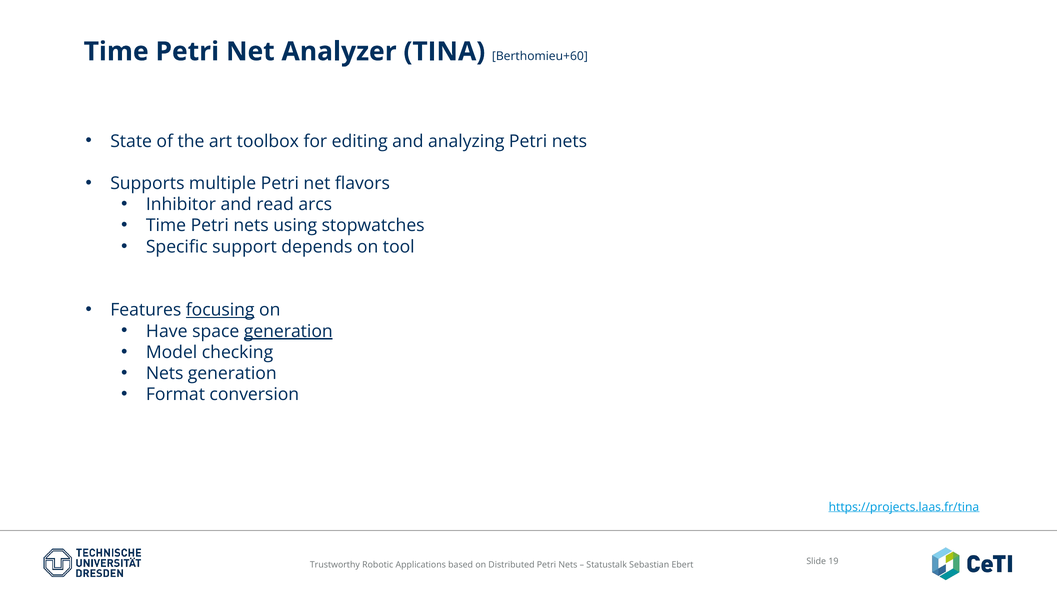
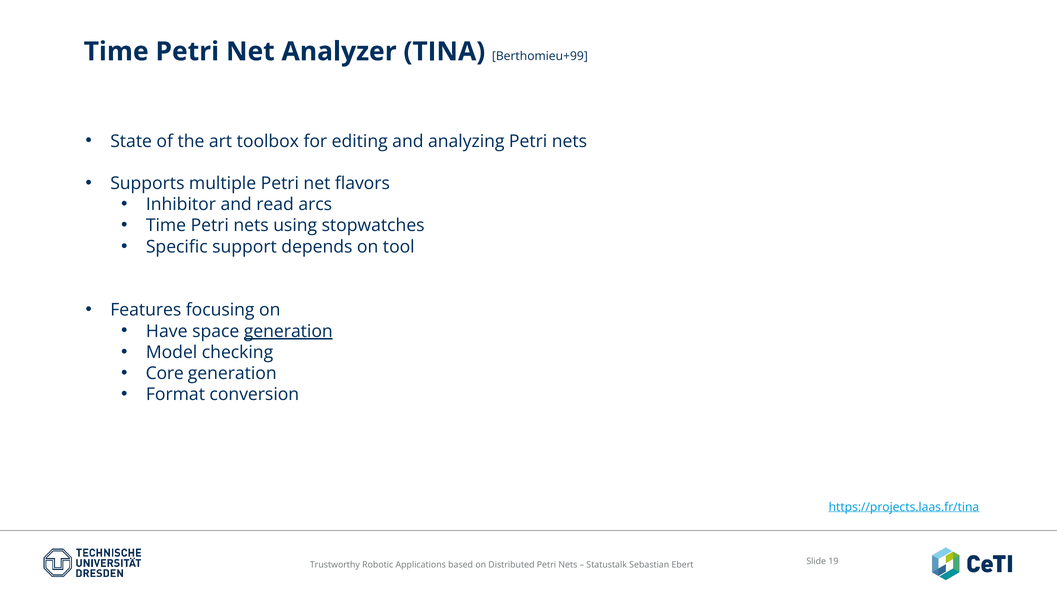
Berthomieu+60: Berthomieu+60 -> Berthomieu+99
focusing underline: present -> none
Nets at (165, 374): Nets -> Core
